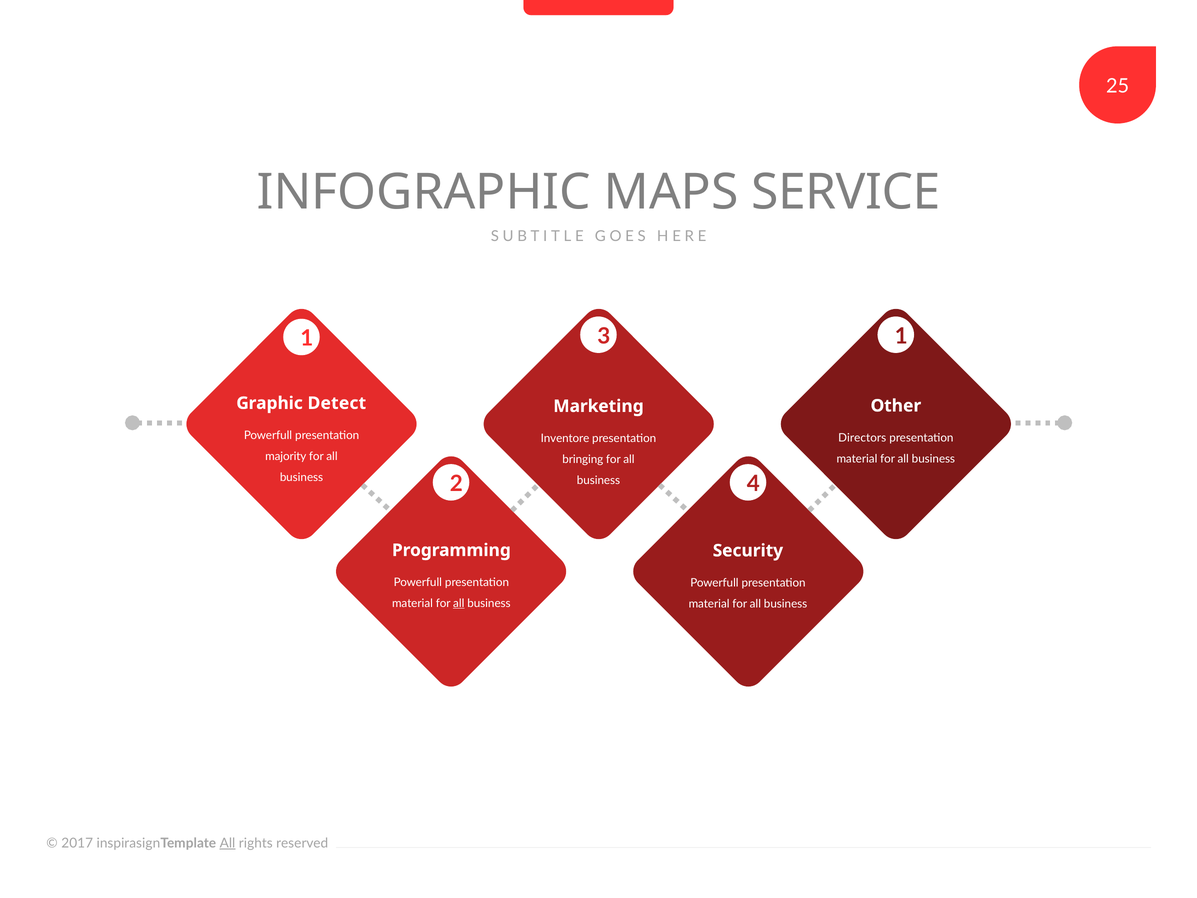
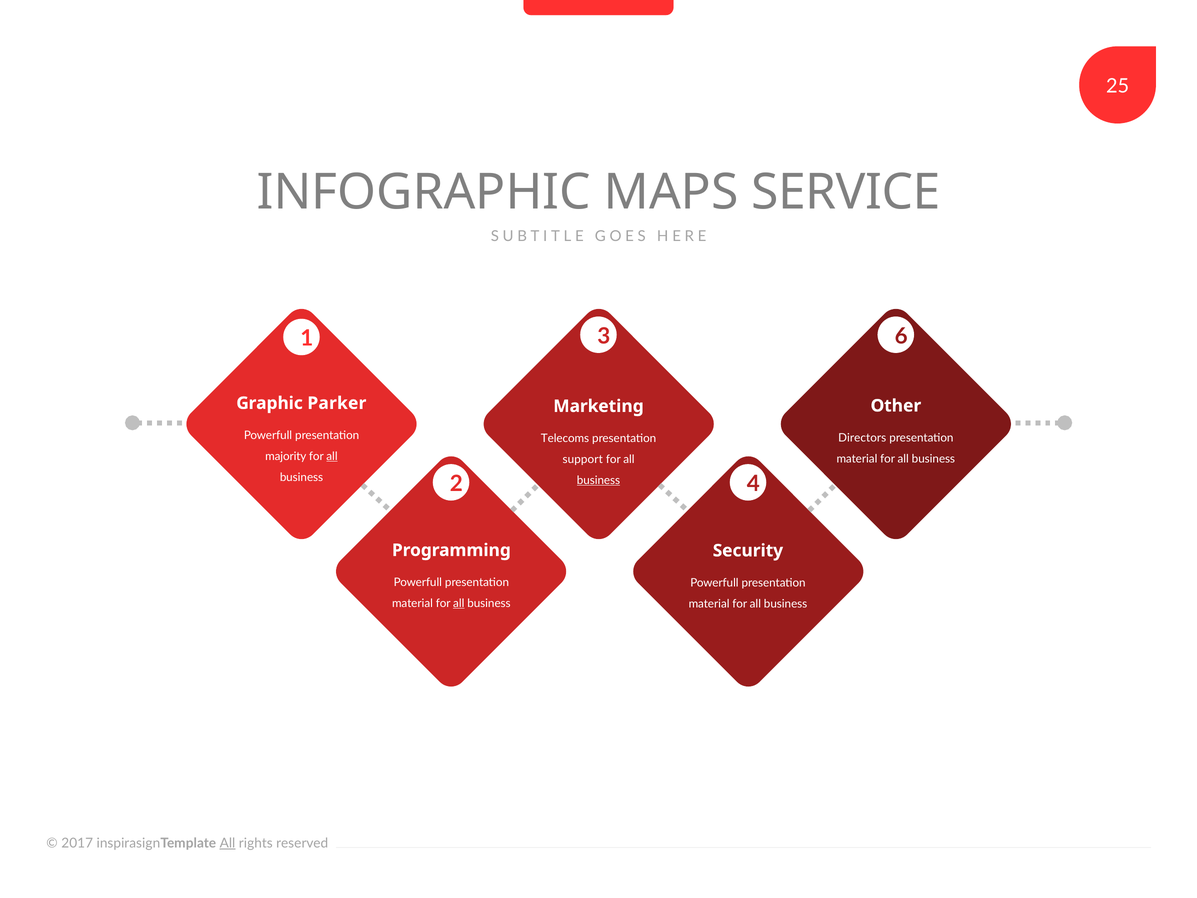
3 1: 1 -> 6
Detect: Detect -> Parker
Inventore: Inventore -> Telecoms
all at (332, 456) underline: none -> present
bringing: bringing -> support
business at (598, 480) underline: none -> present
